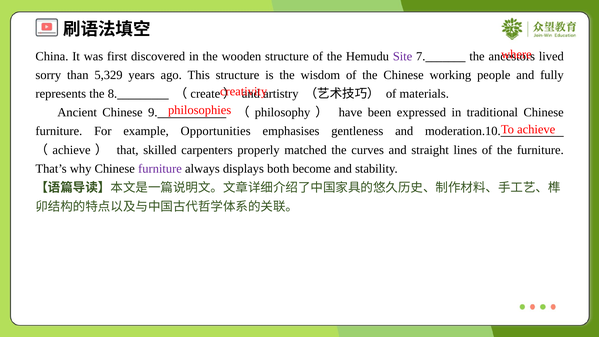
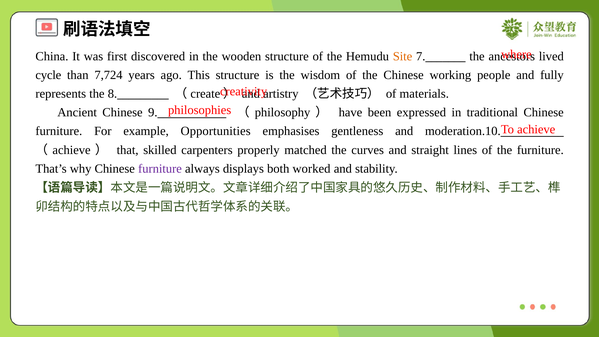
Site colour: purple -> orange
sorry: sorry -> cycle
5,329: 5,329 -> 7,724
become: become -> worked
